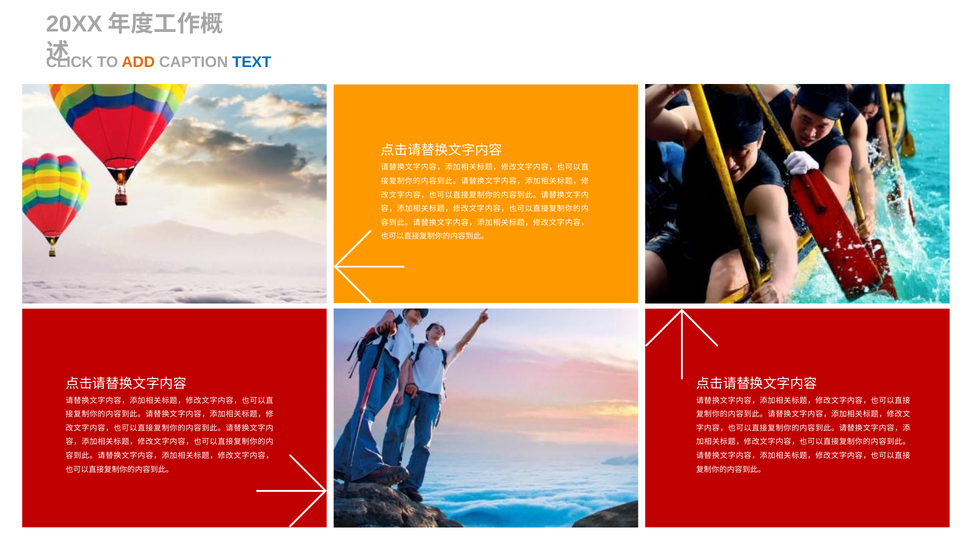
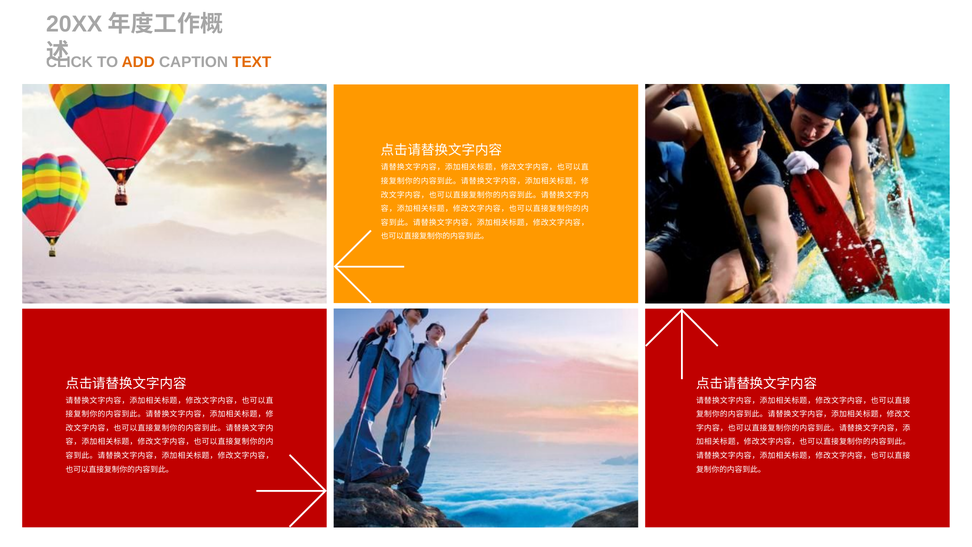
TEXT colour: blue -> orange
